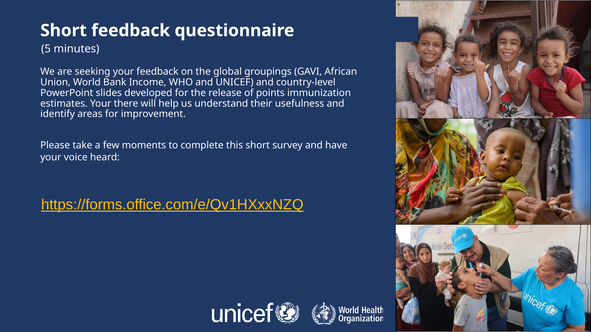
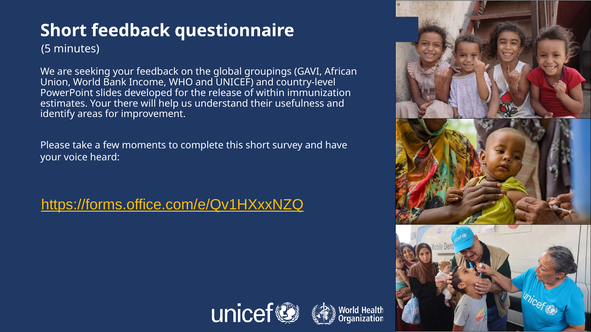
points: points -> within
